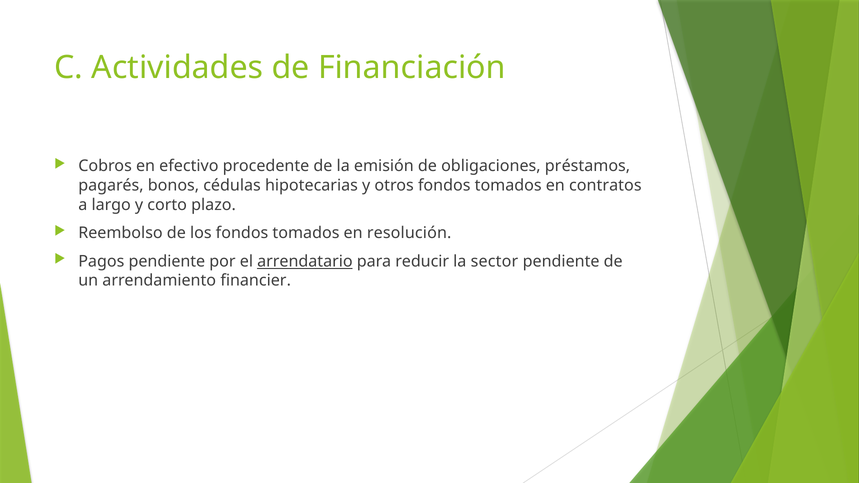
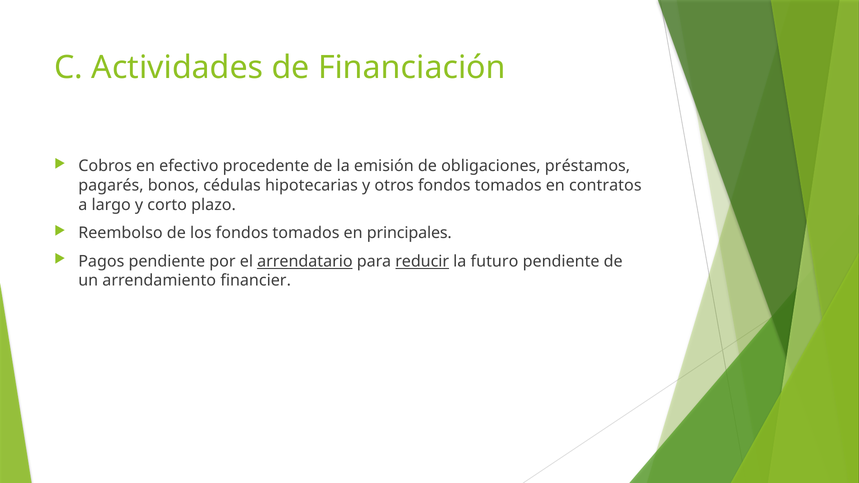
resolución: resolución -> principales
reducir underline: none -> present
sector: sector -> futuro
